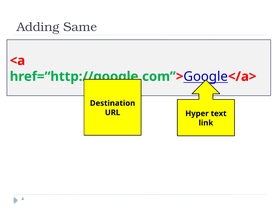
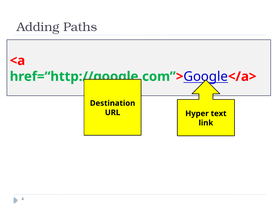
Same: Same -> Paths
